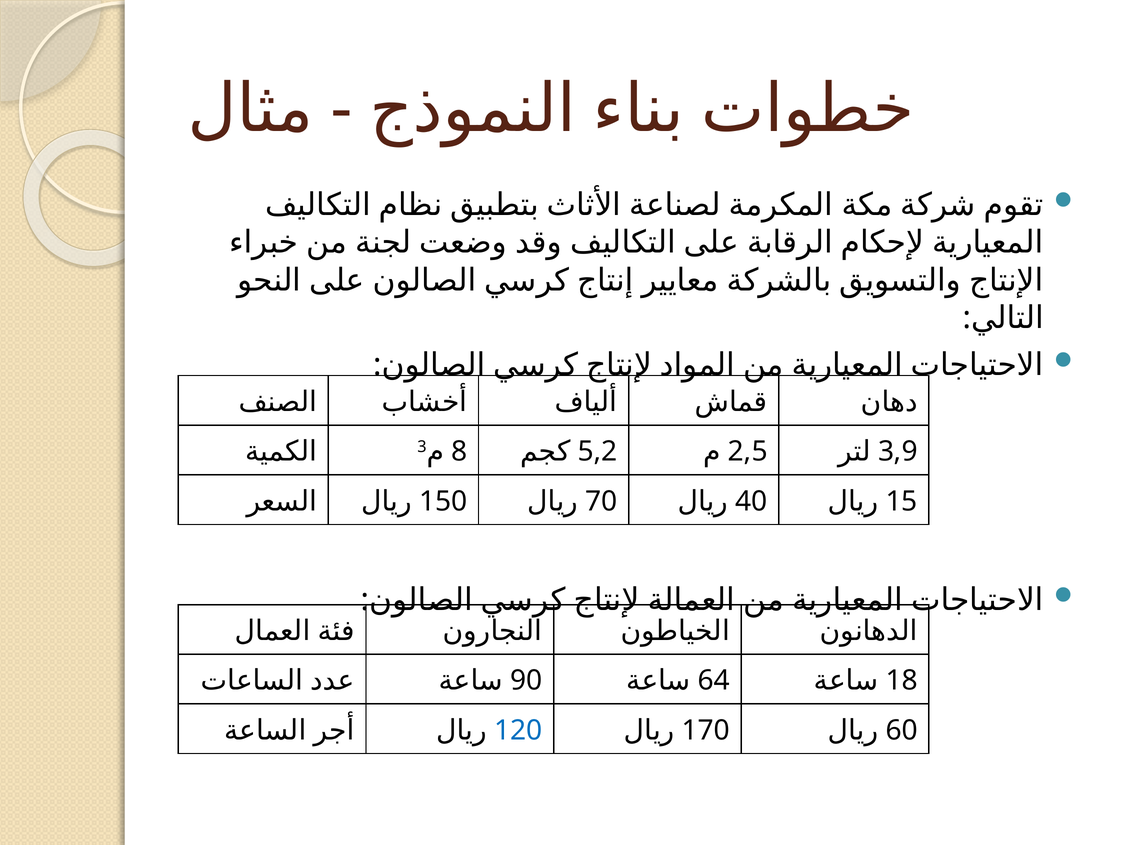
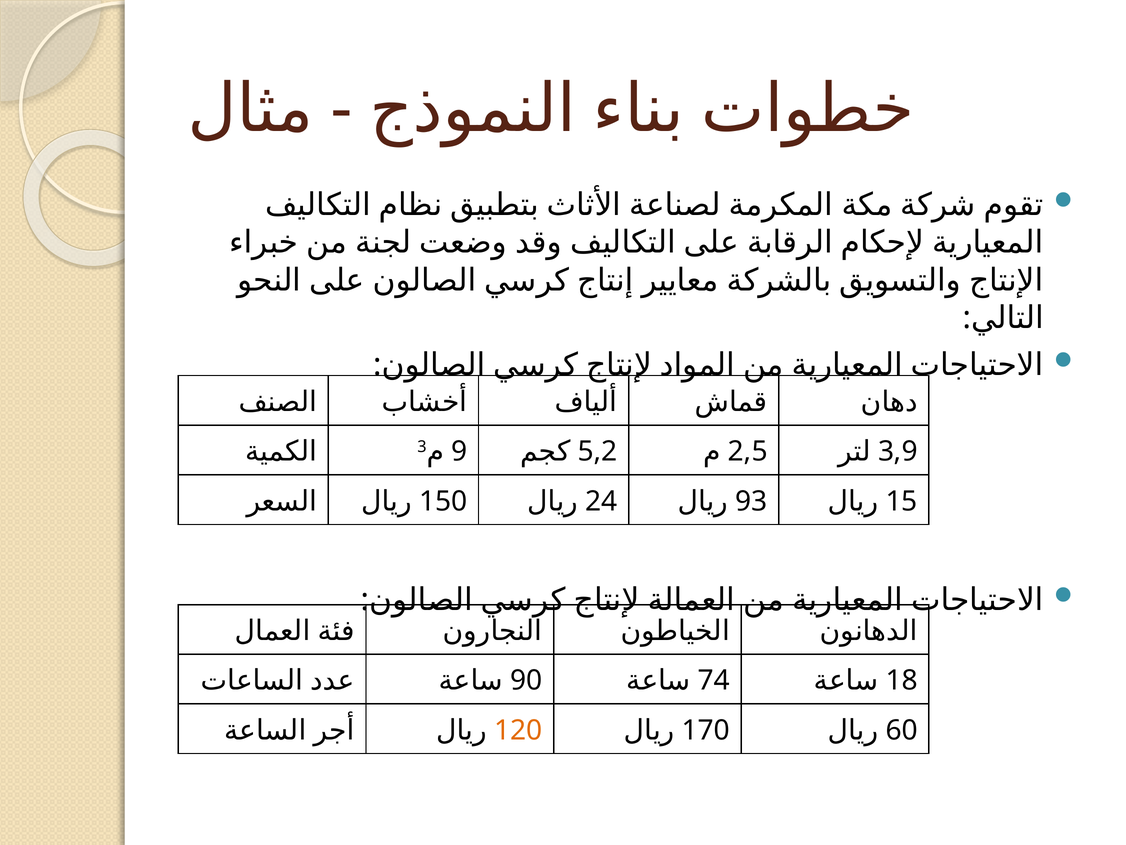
8: 8 -> 9
70: 70 -> 24
40: 40 -> 93
64: 64 -> 74
120 colour: blue -> orange
